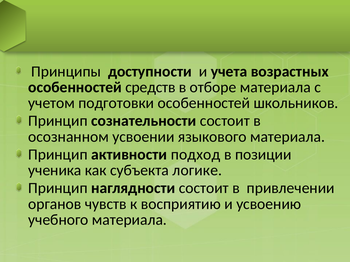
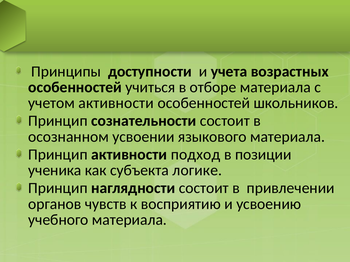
средств: средств -> учиться
учетом подготовки: подготовки -> активности
